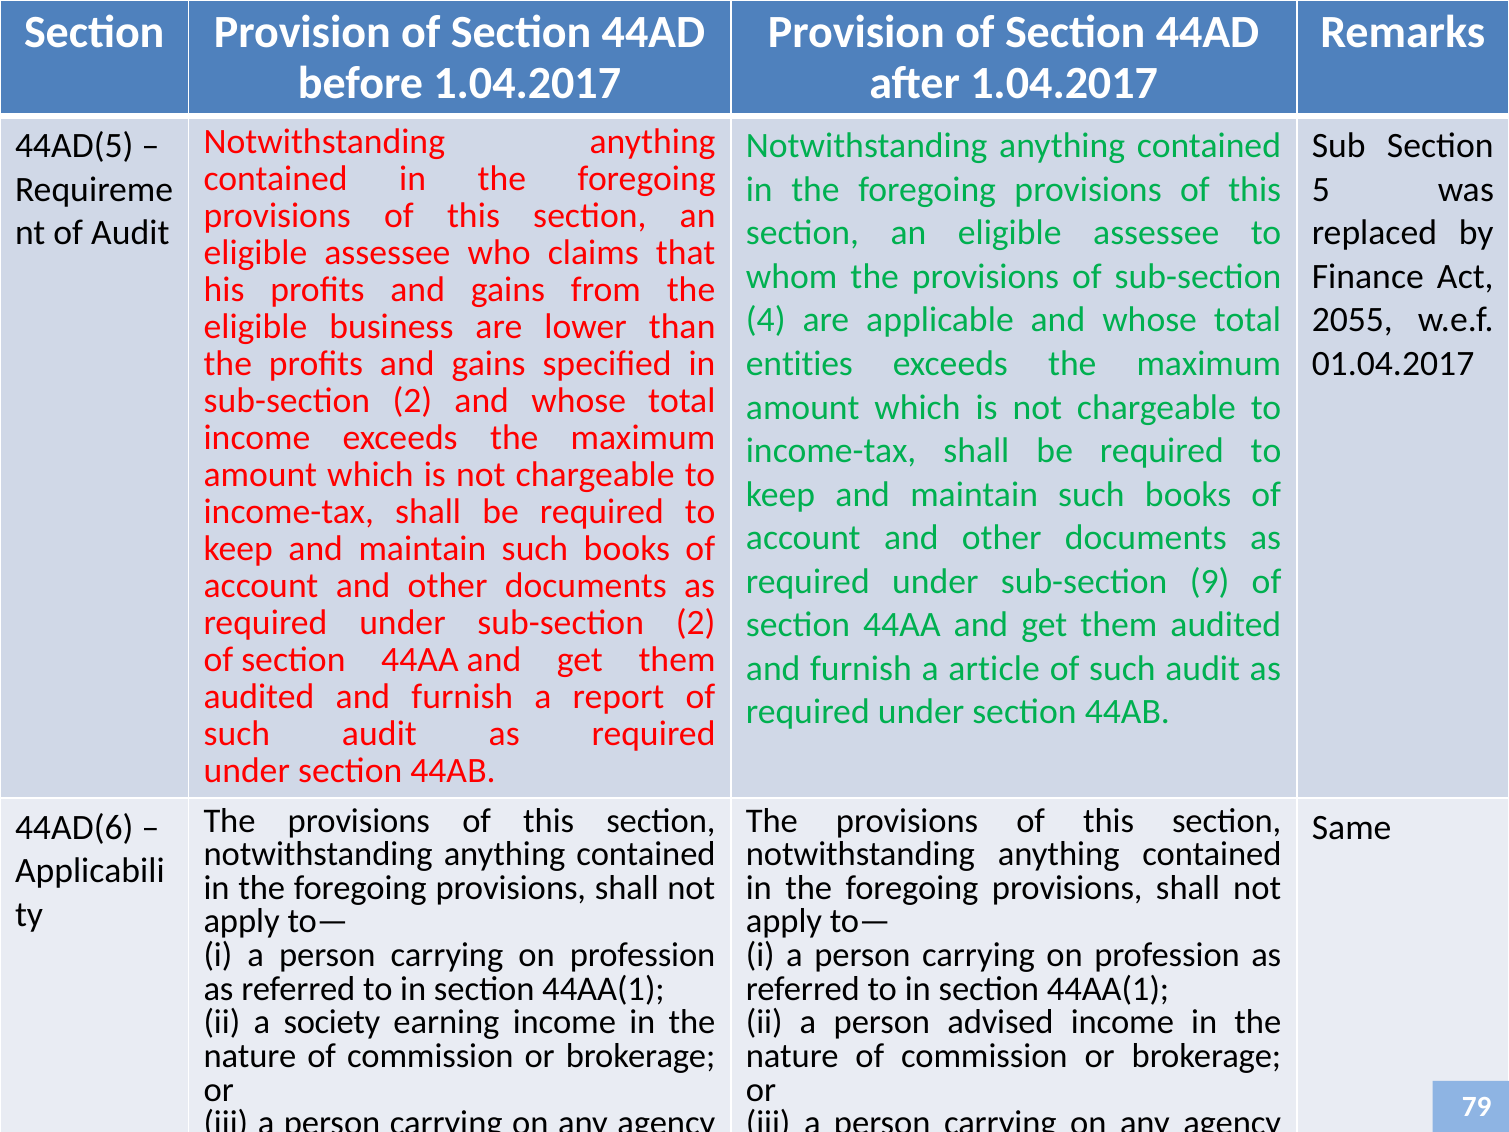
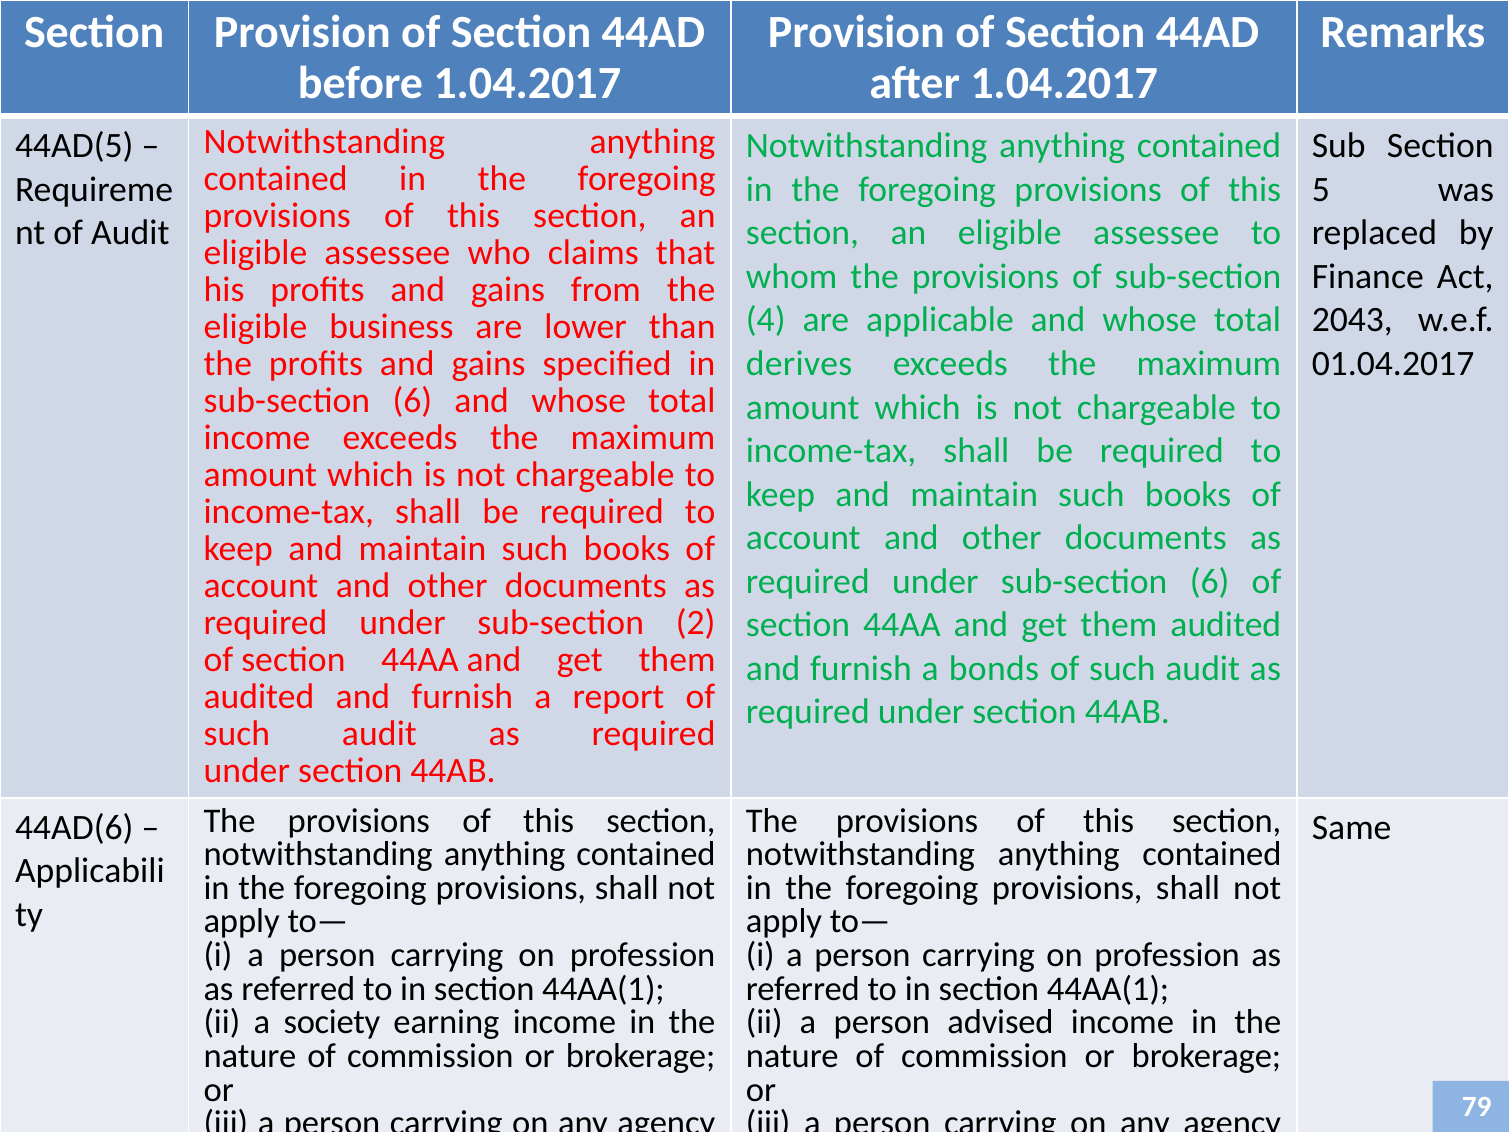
2055: 2055 -> 2043
entities: entities -> derives
2 at (412, 401): 2 -> 6
under sub-section 9: 9 -> 6
article: article -> bonds
